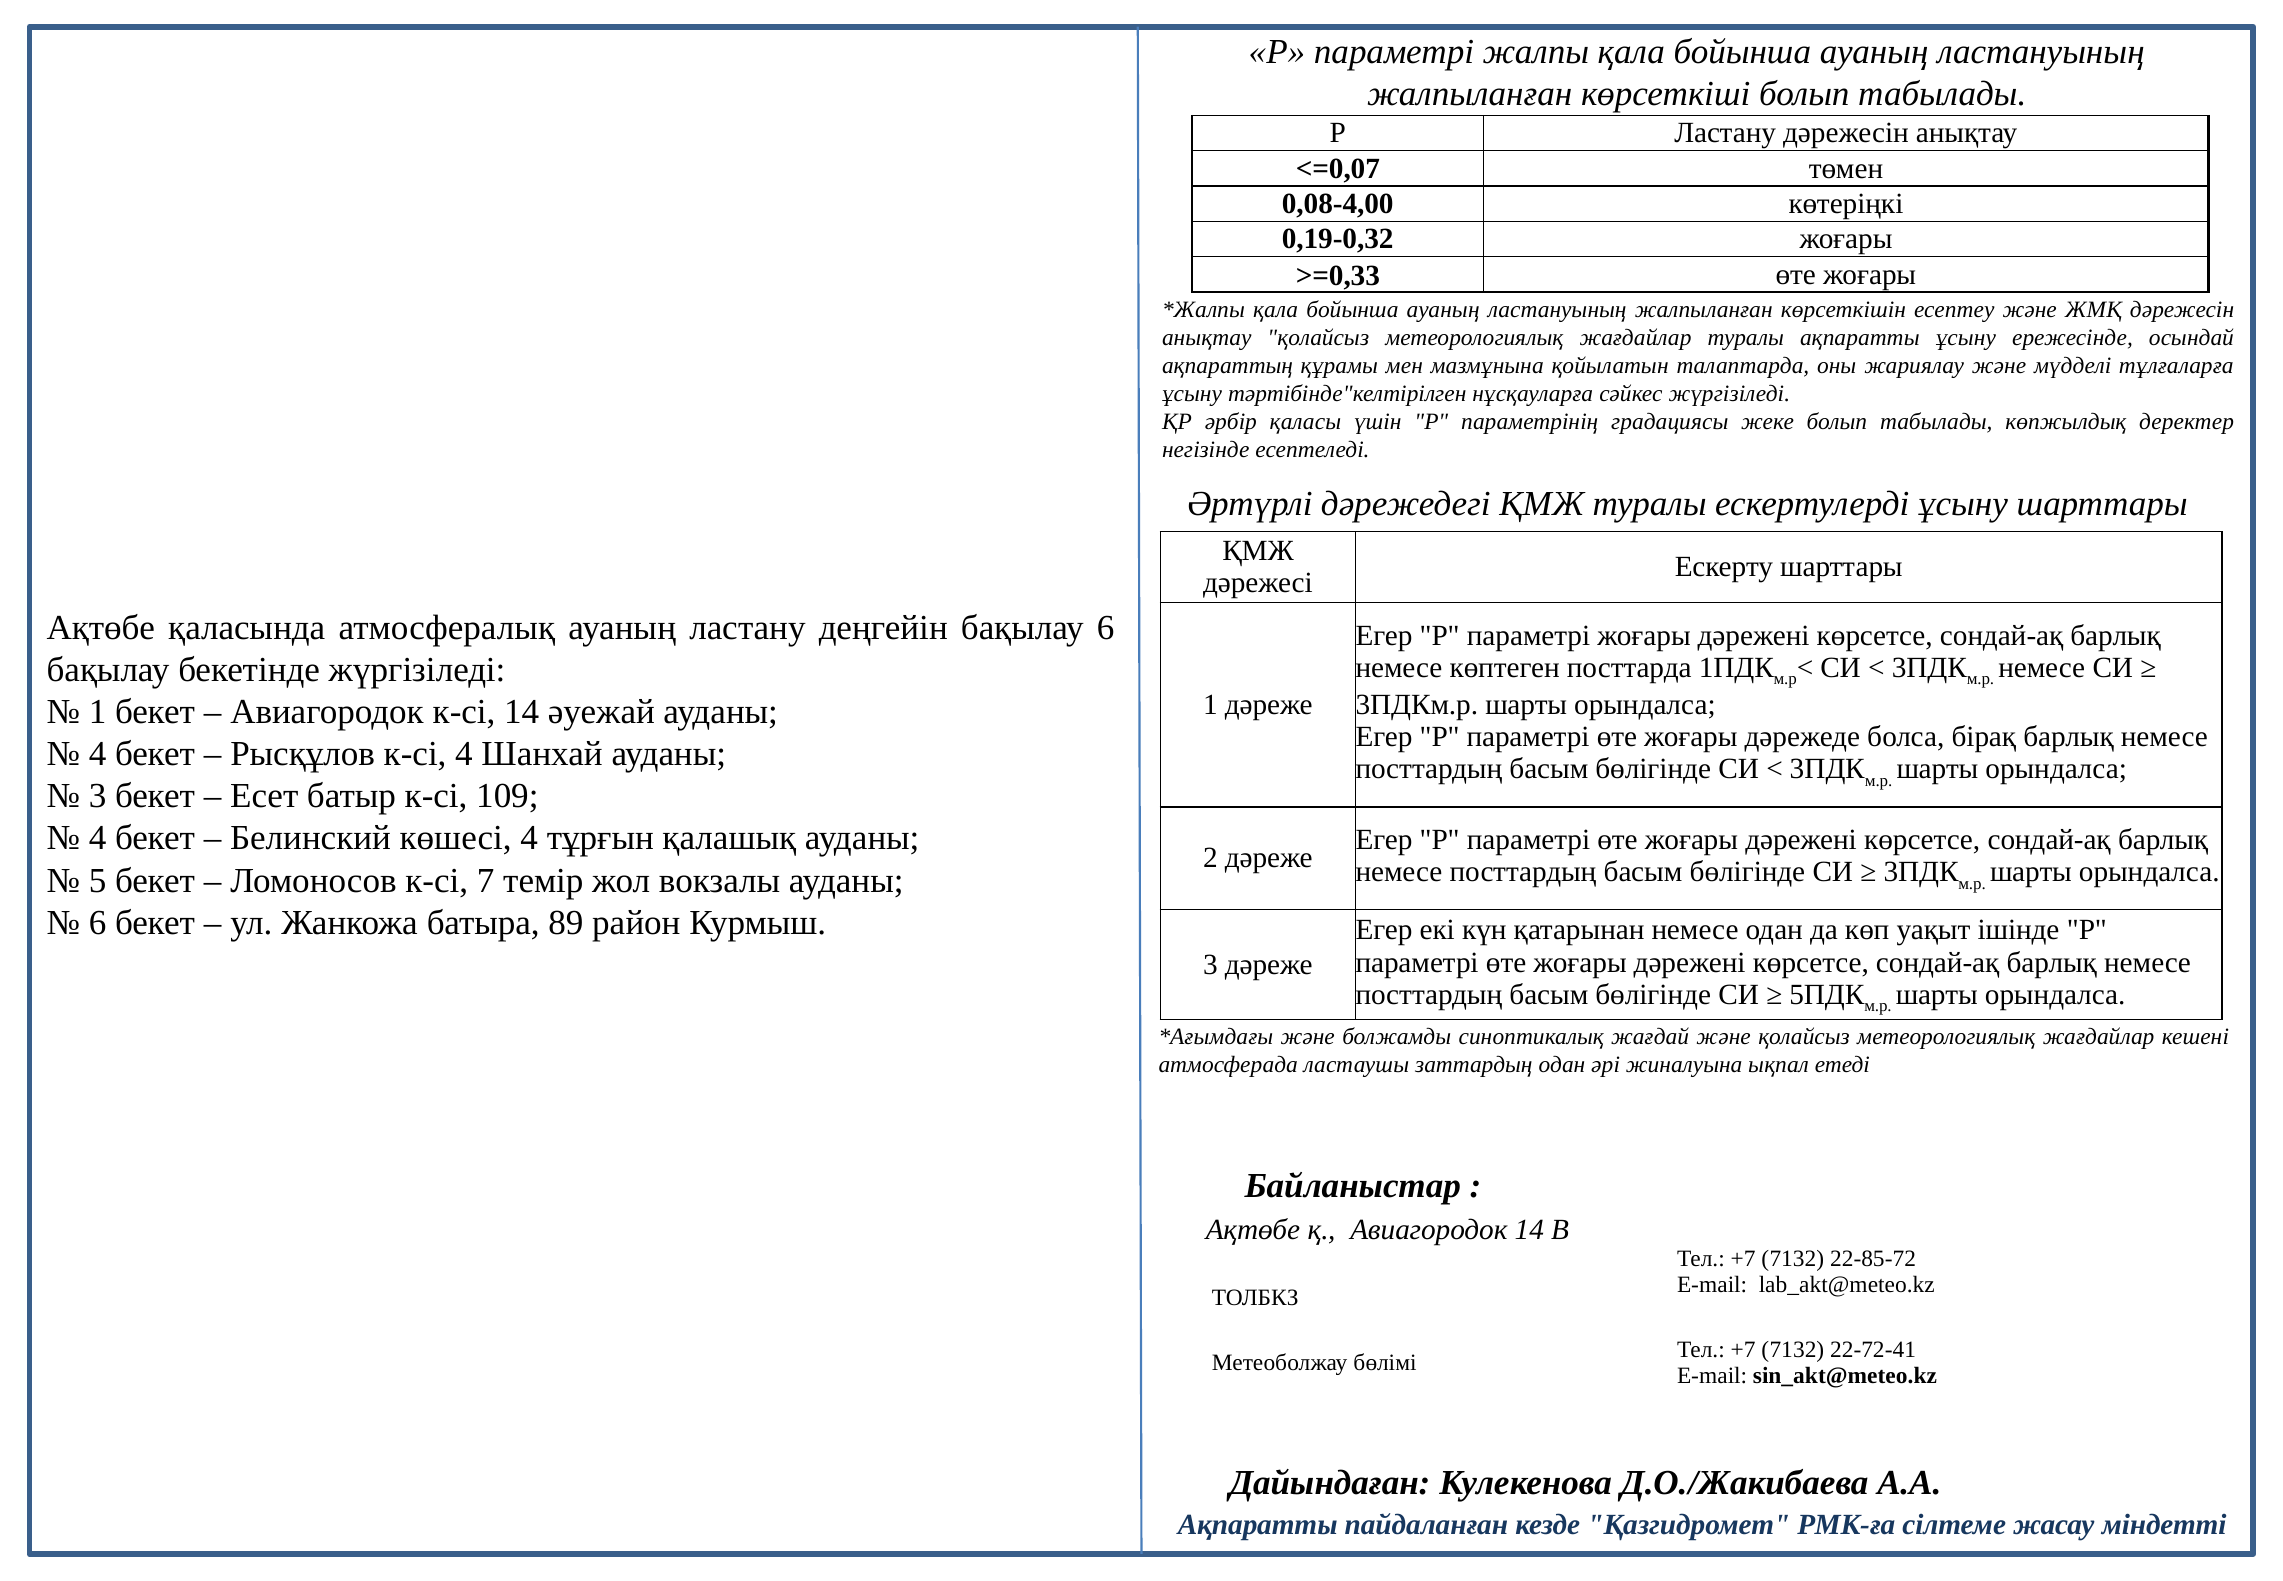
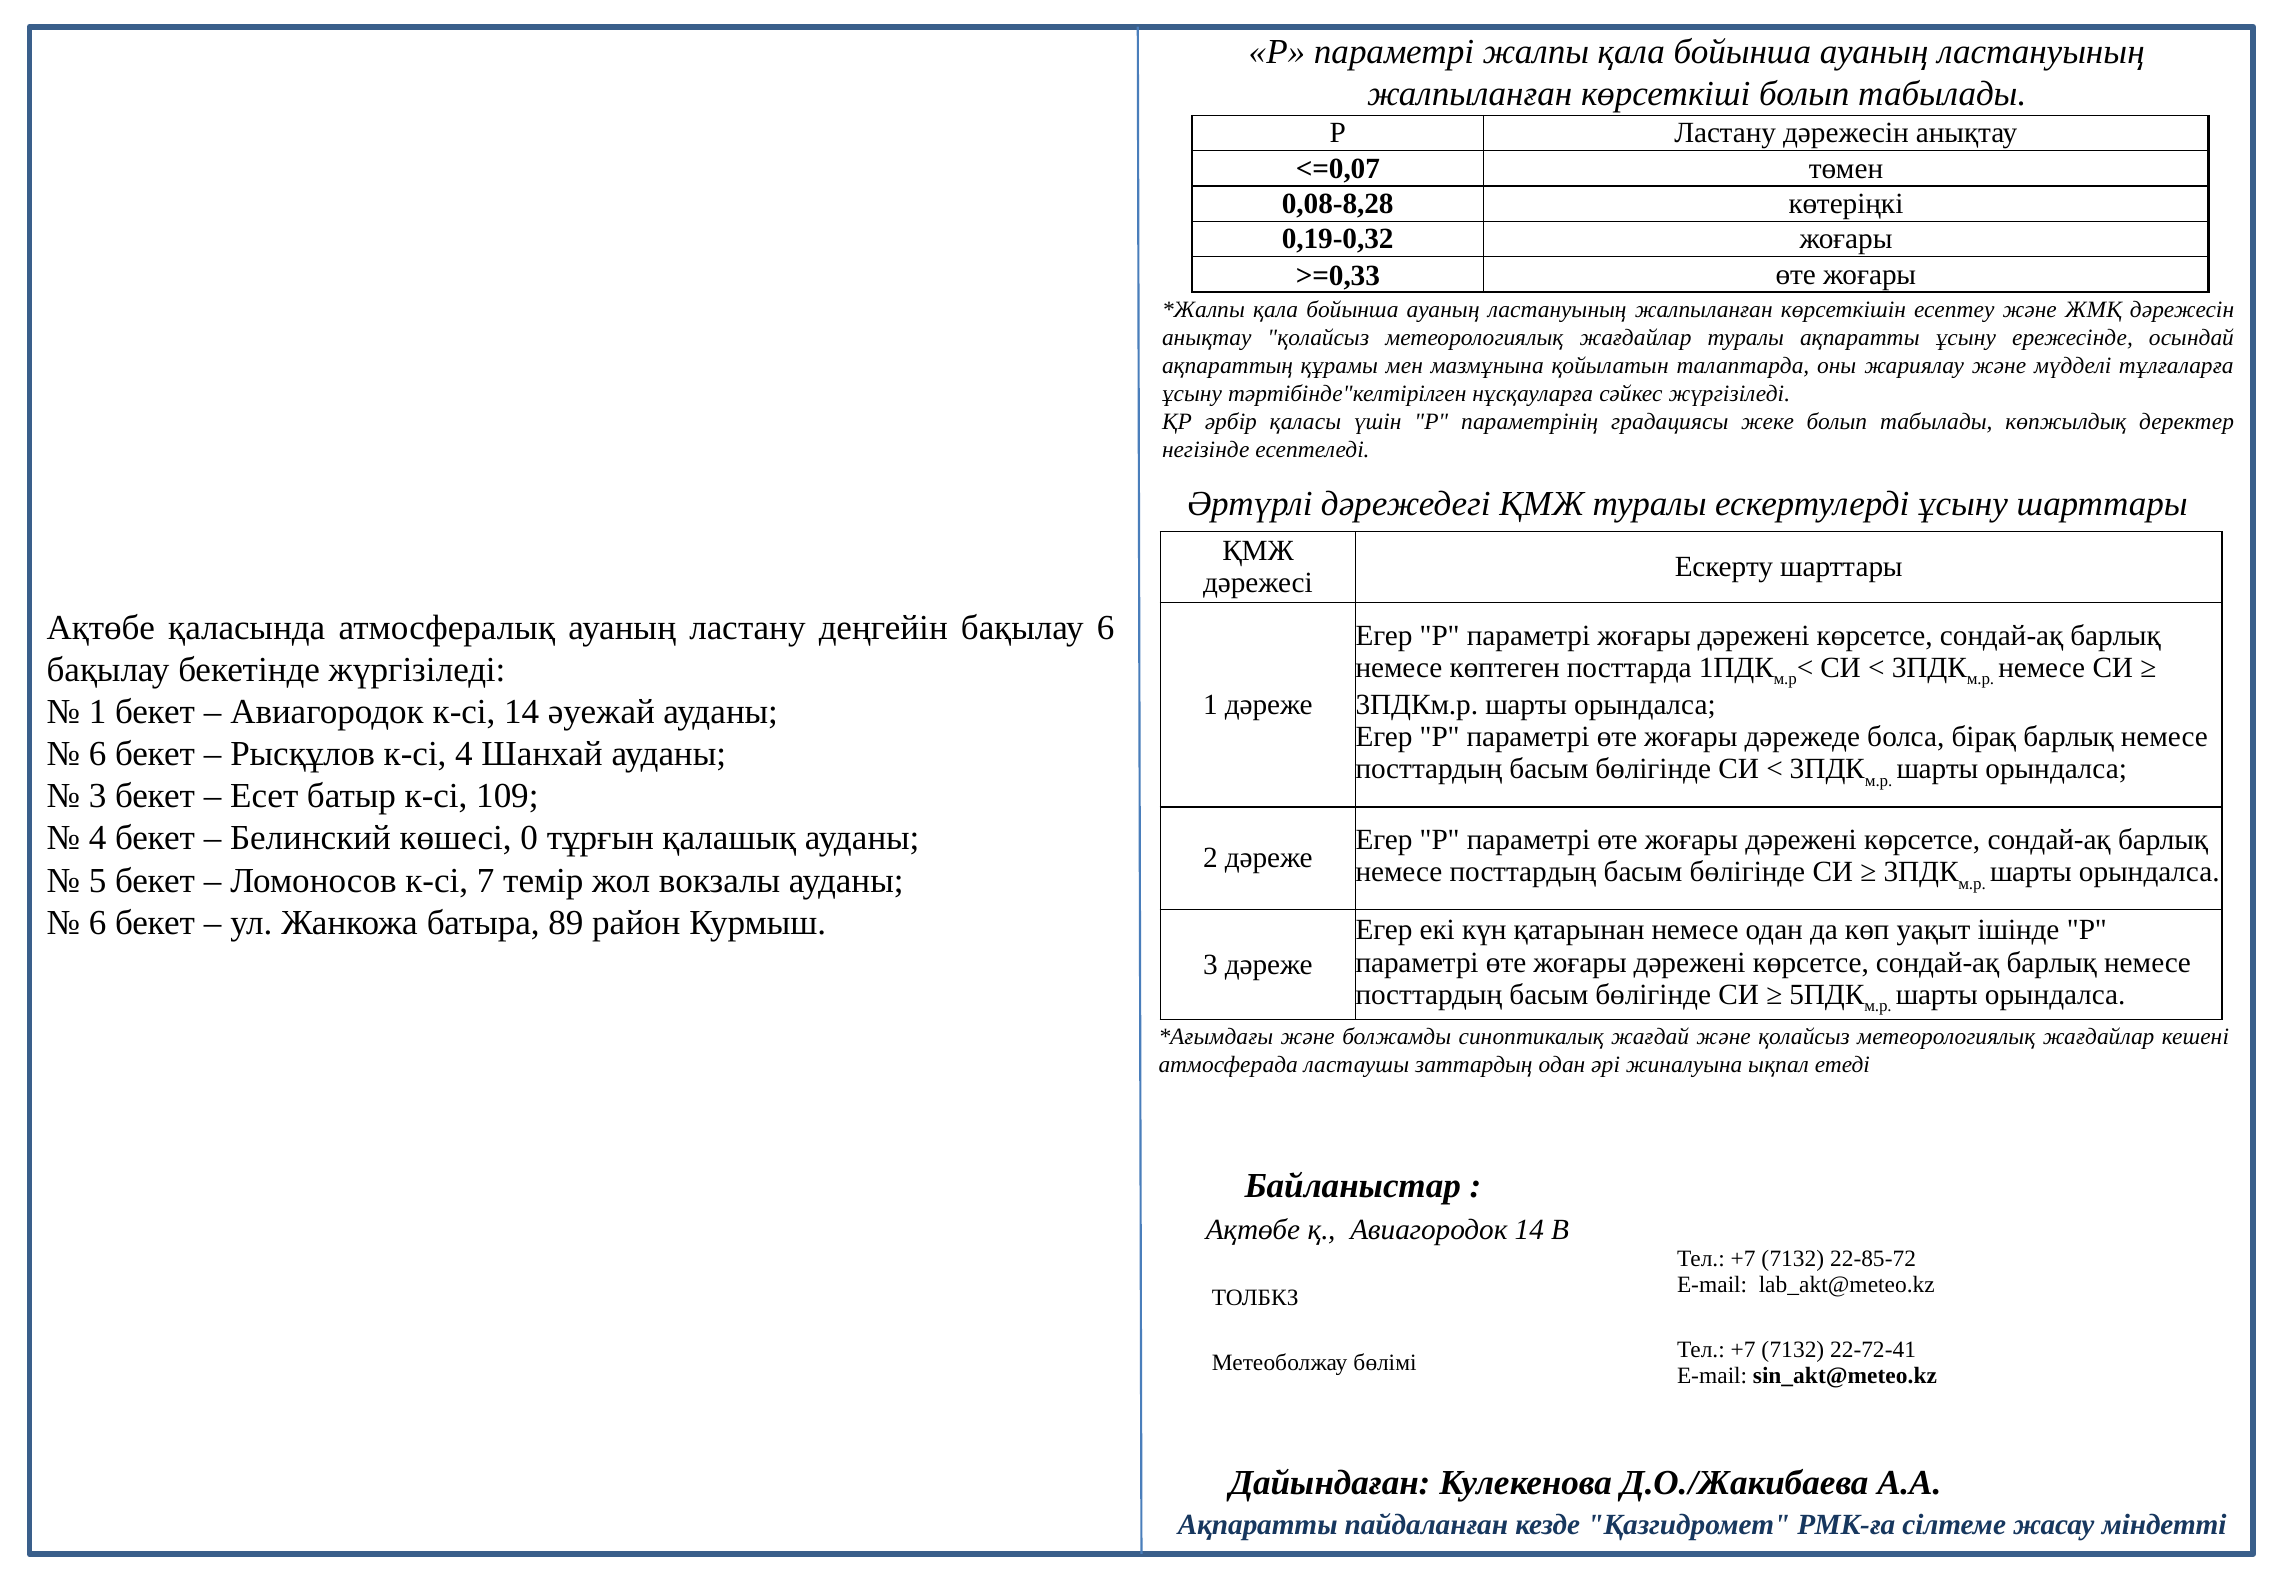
0,08-4,00: 0,08-4,00 -> 0,08-8,28
4 at (98, 754): 4 -> 6
көшесі 4: 4 -> 0
